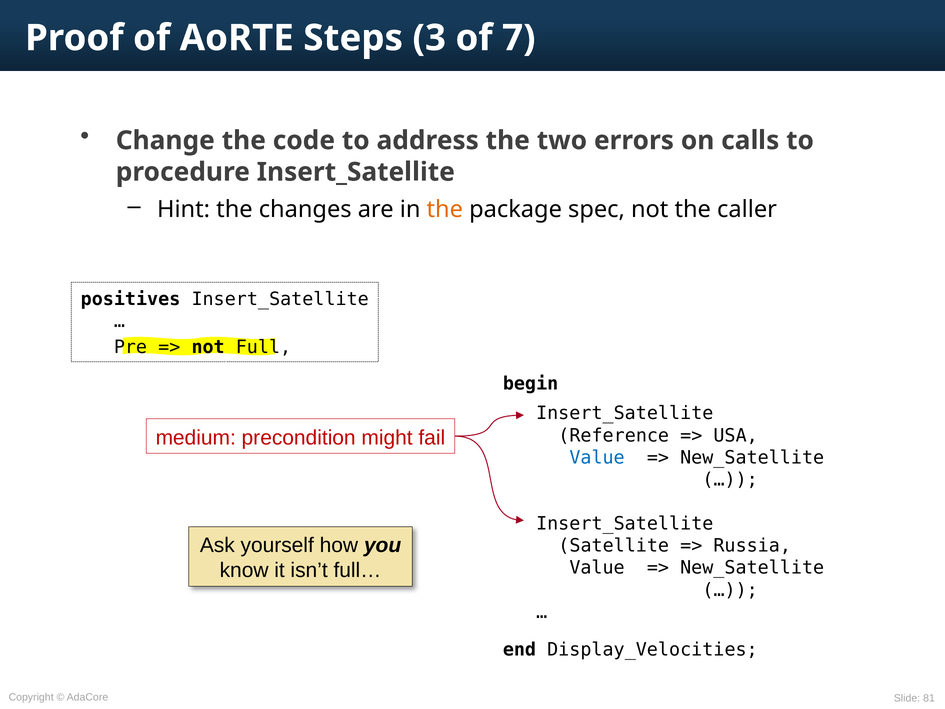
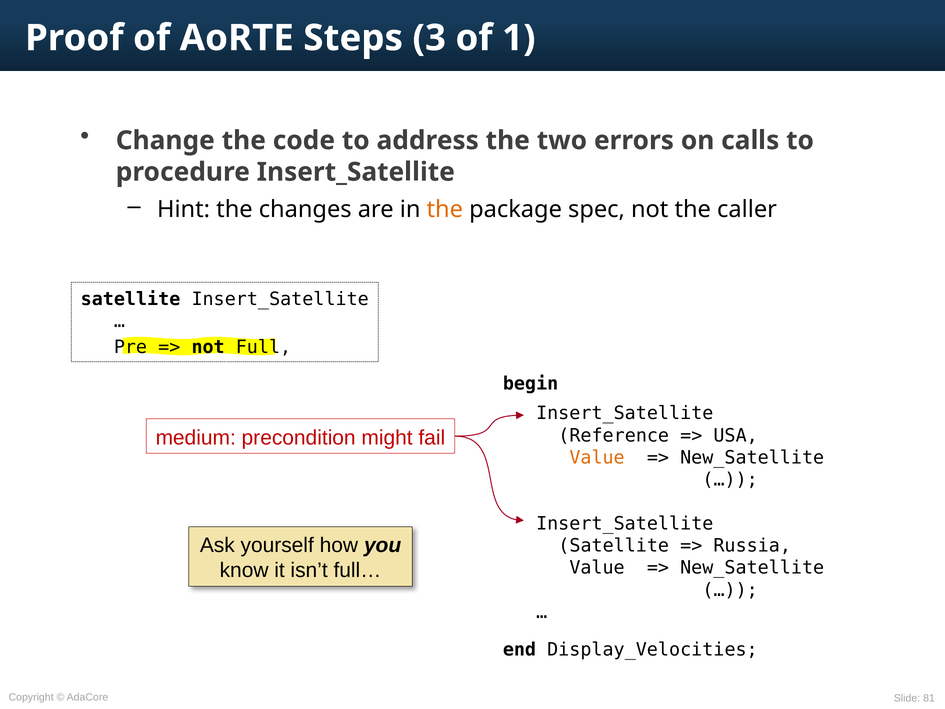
7: 7 -> 1
positives at (131, 299): positives -> satellite
Value at (597, 457) colour: blue -> orange
